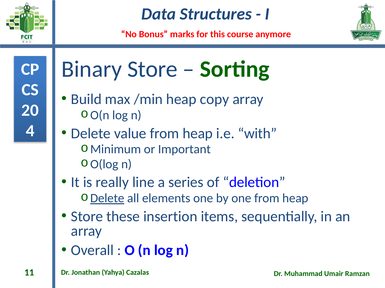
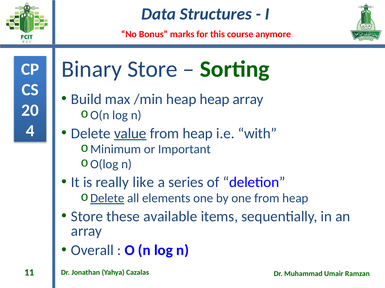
heap copy: copy -> heap
value underline: none -> present
line: line -> like
insertion: insertion -> available
